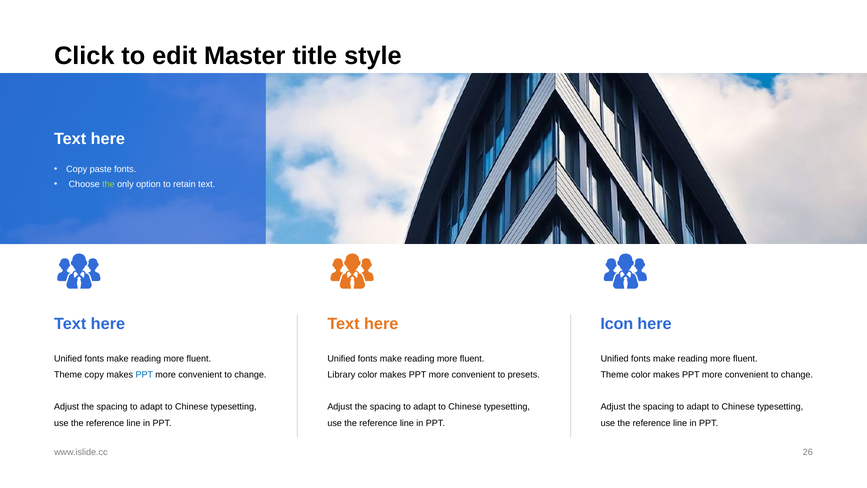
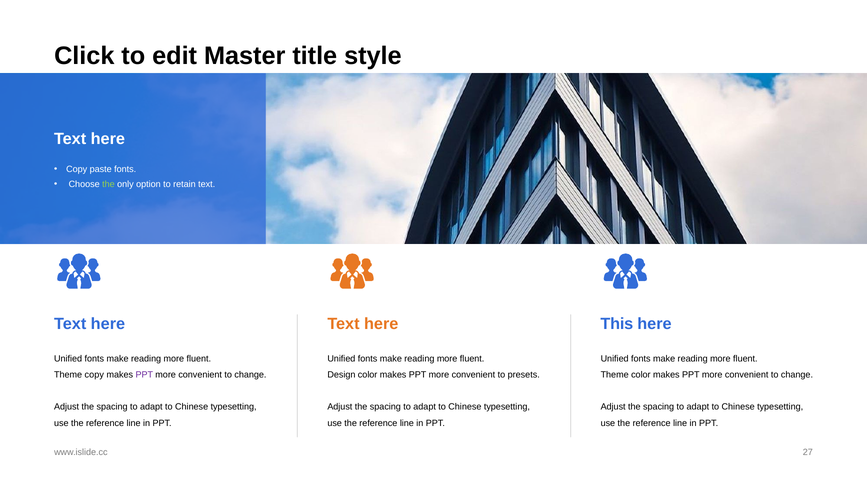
Icon: Icon -> This
PPT at (144, 374) colour: blue -> purple
Library: Library -> Design
26: 26 -> 27
